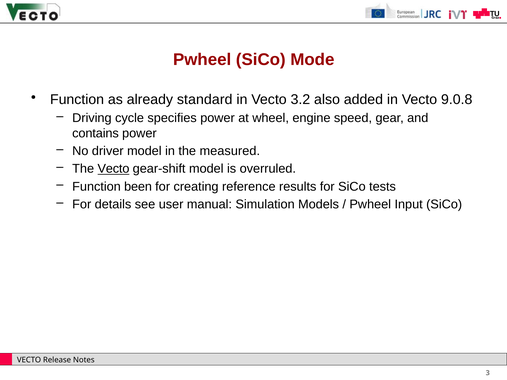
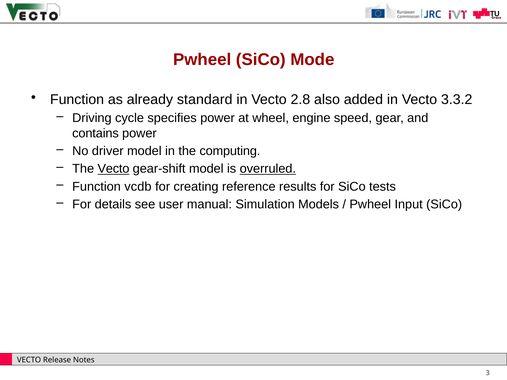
3.2: 3.2 -> 2.8
9.0.8: 9.0.8 -> 3.3.2
measured: measured -> computing
overruled underline: none -> present
been: been -> vcdb
